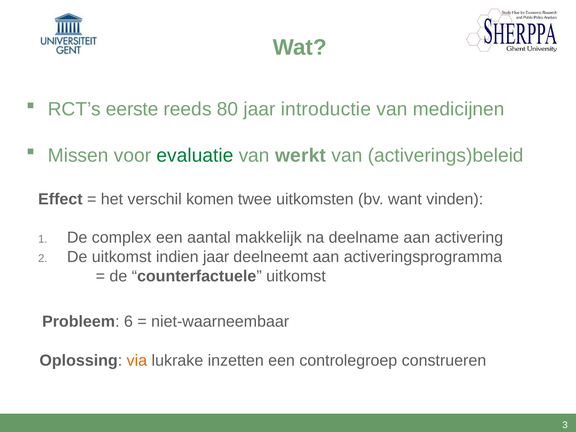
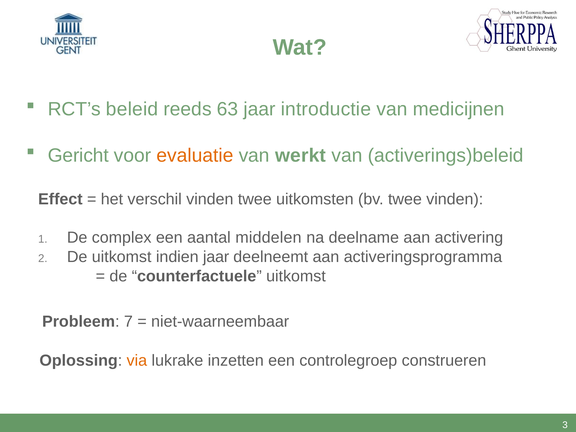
eerste: eerste -> beleid
80: 80 -> 63
Missen: Missen -> Gericht
evaluatie colour: green -> orange
verschil komen: komen -> vinden
bv want: want -> twee
makkelijk: makkelijk -> middelen
6: 6 -> 7
